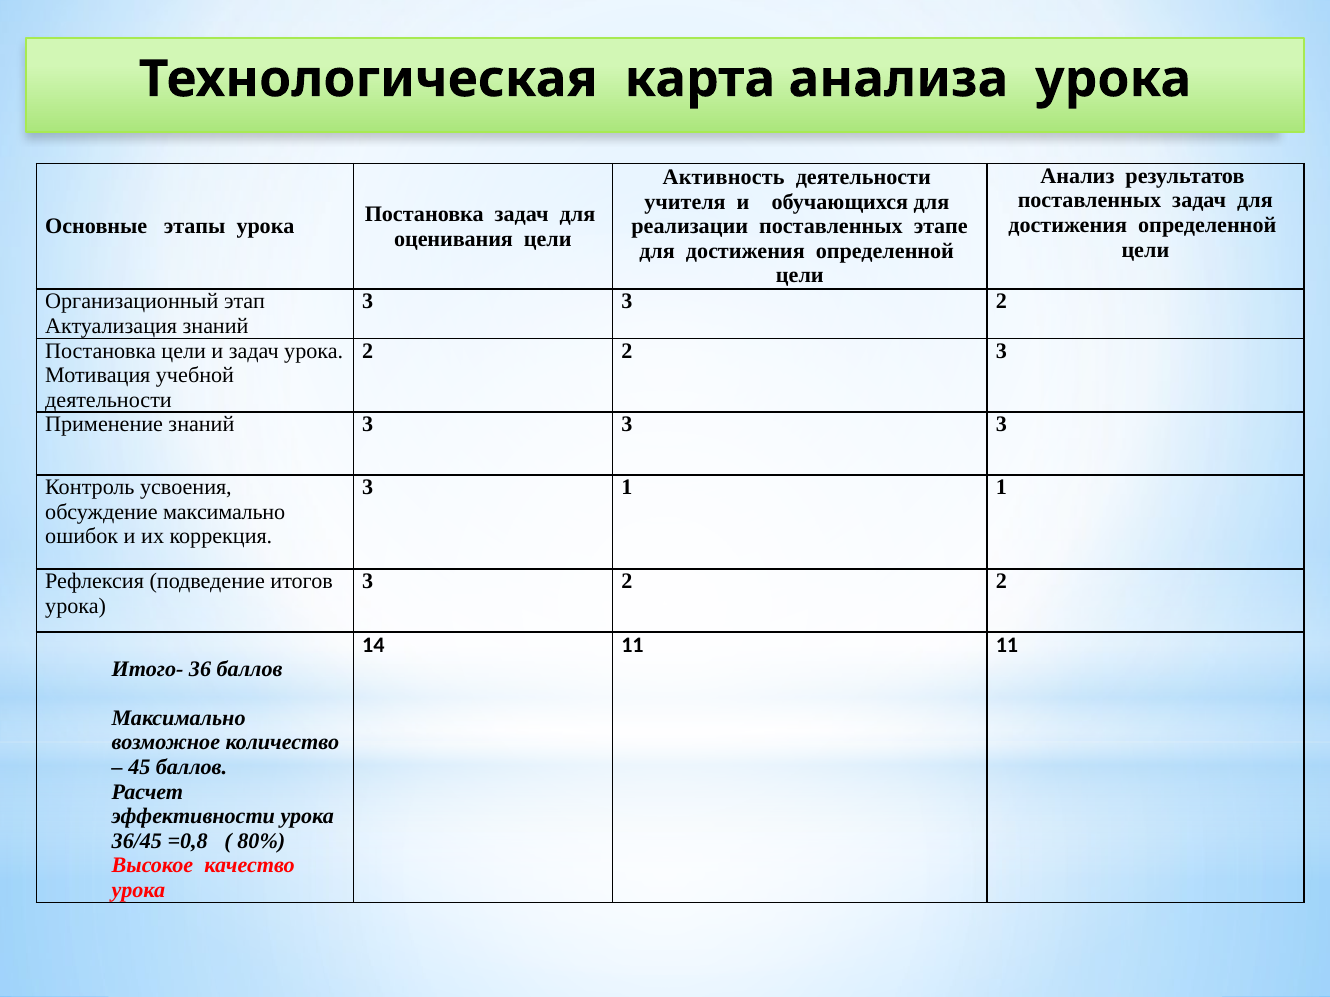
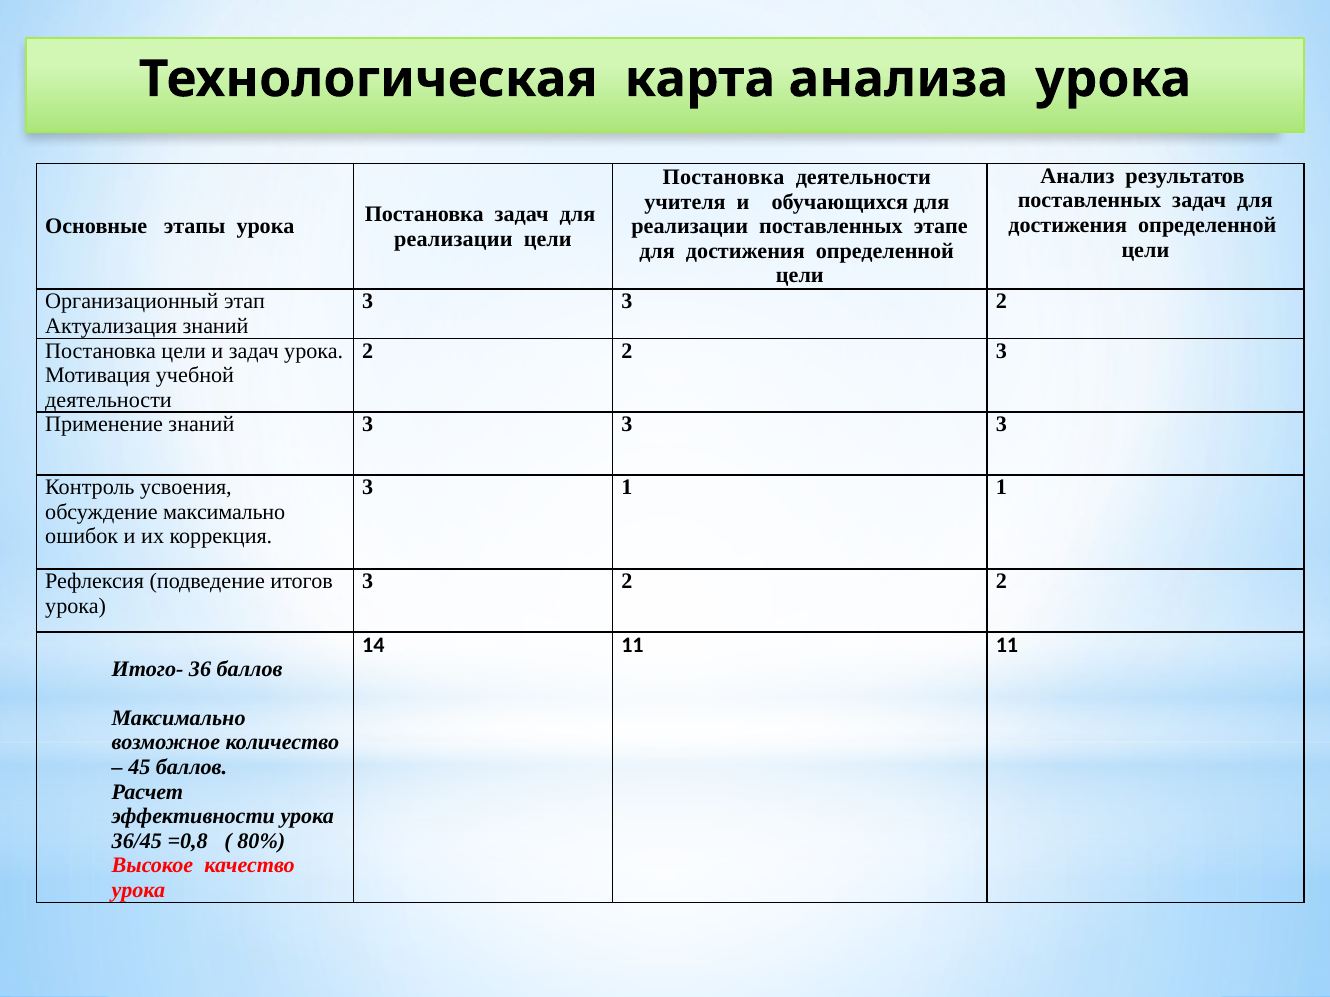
Активность at (724, 177): Активность -> Постановка
оценивания at (454, 239): оценивания -> реализации
